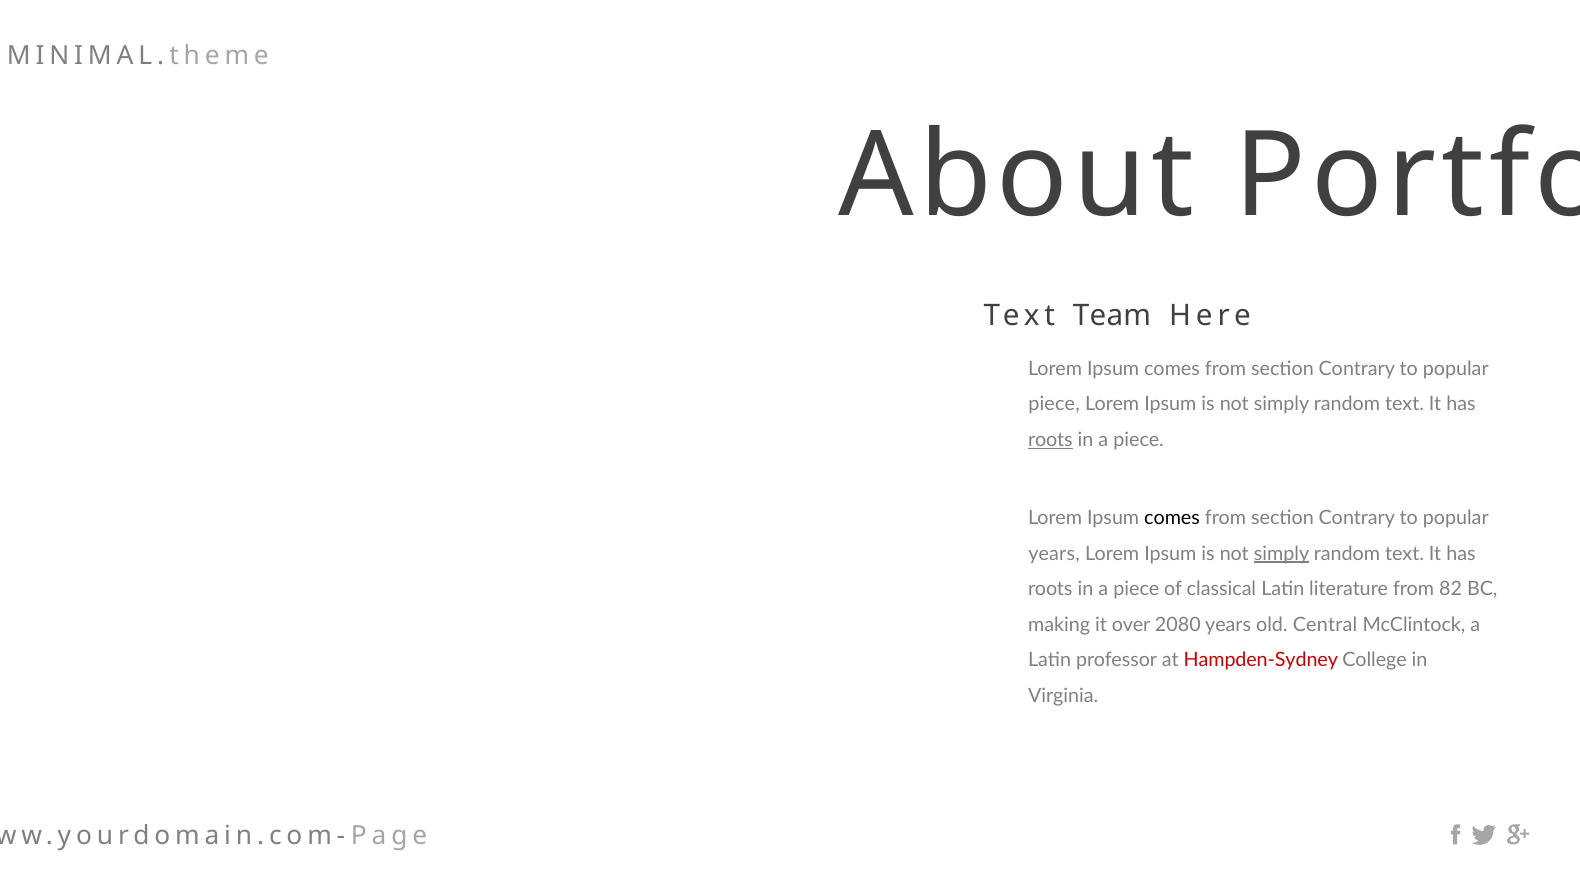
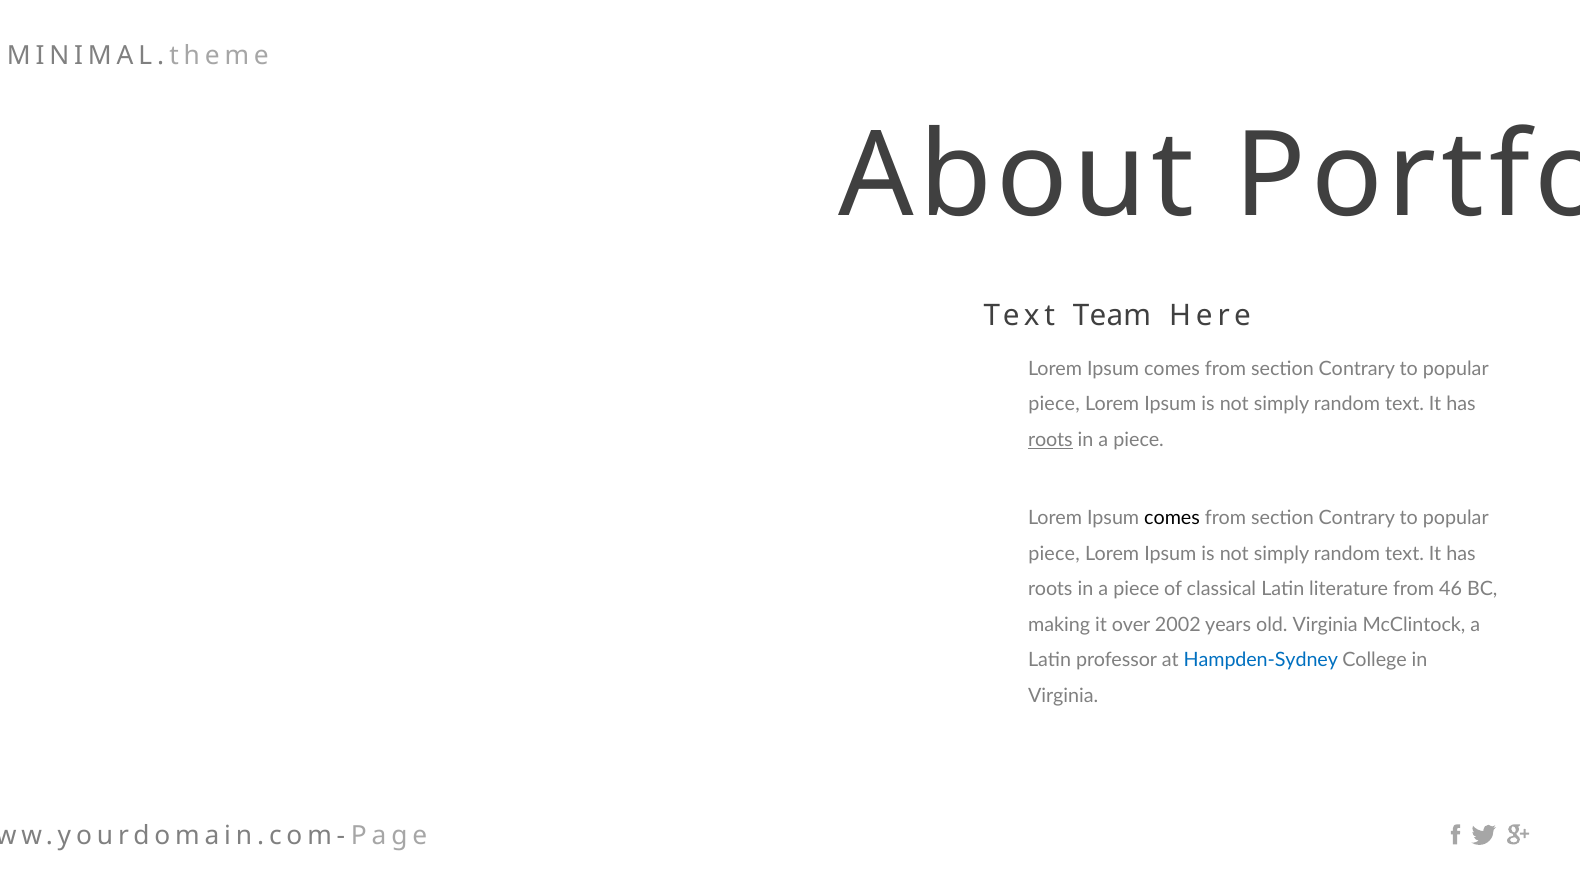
years at (1054, 553): years -> piece
simply at (1282, 553) underline: present -> none
82: 82 -> 46
2080: 2080 -> 2002
old Central: Central -> Virginia
Hampden-Sydney colour: red -> blue
